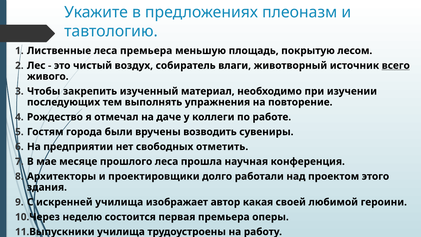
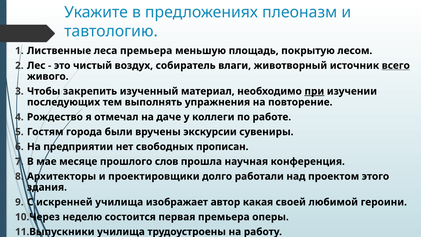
при underline: none -> present
возводить: возводить -> экскурсии
отметить: отметить -> прописан
прошлого леса: леса -> слов
